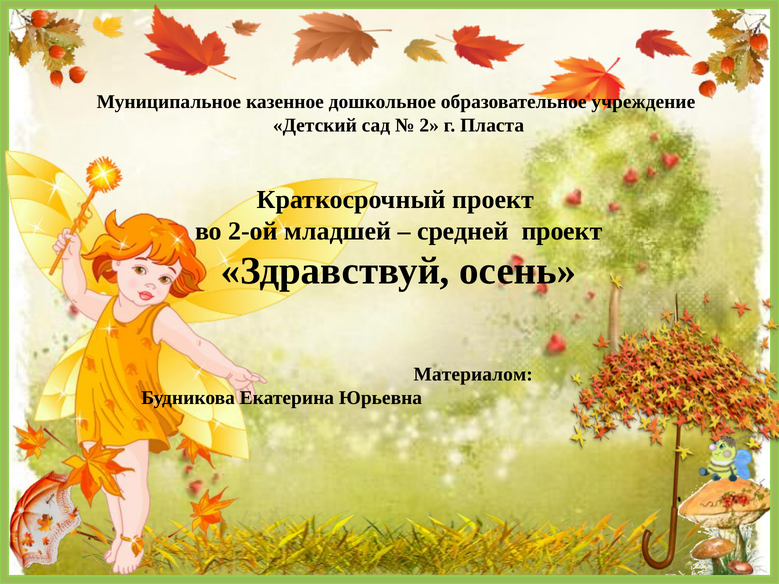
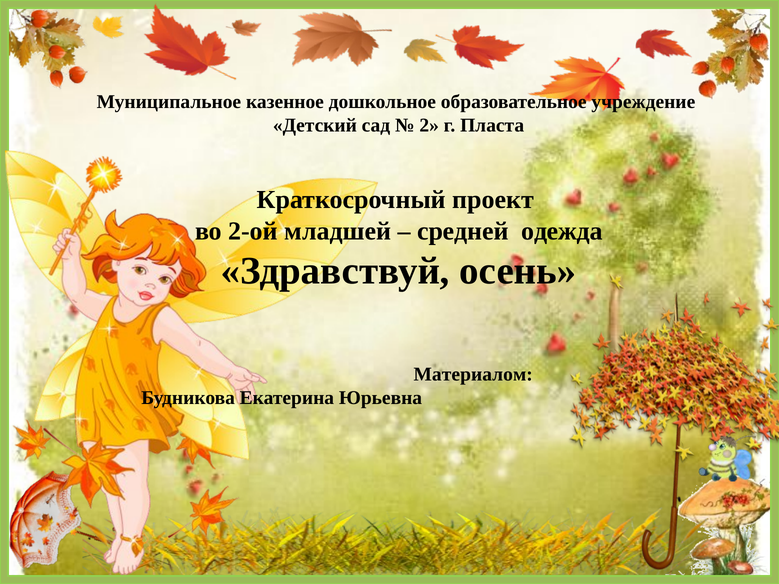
средней проект: проект -> одежда
